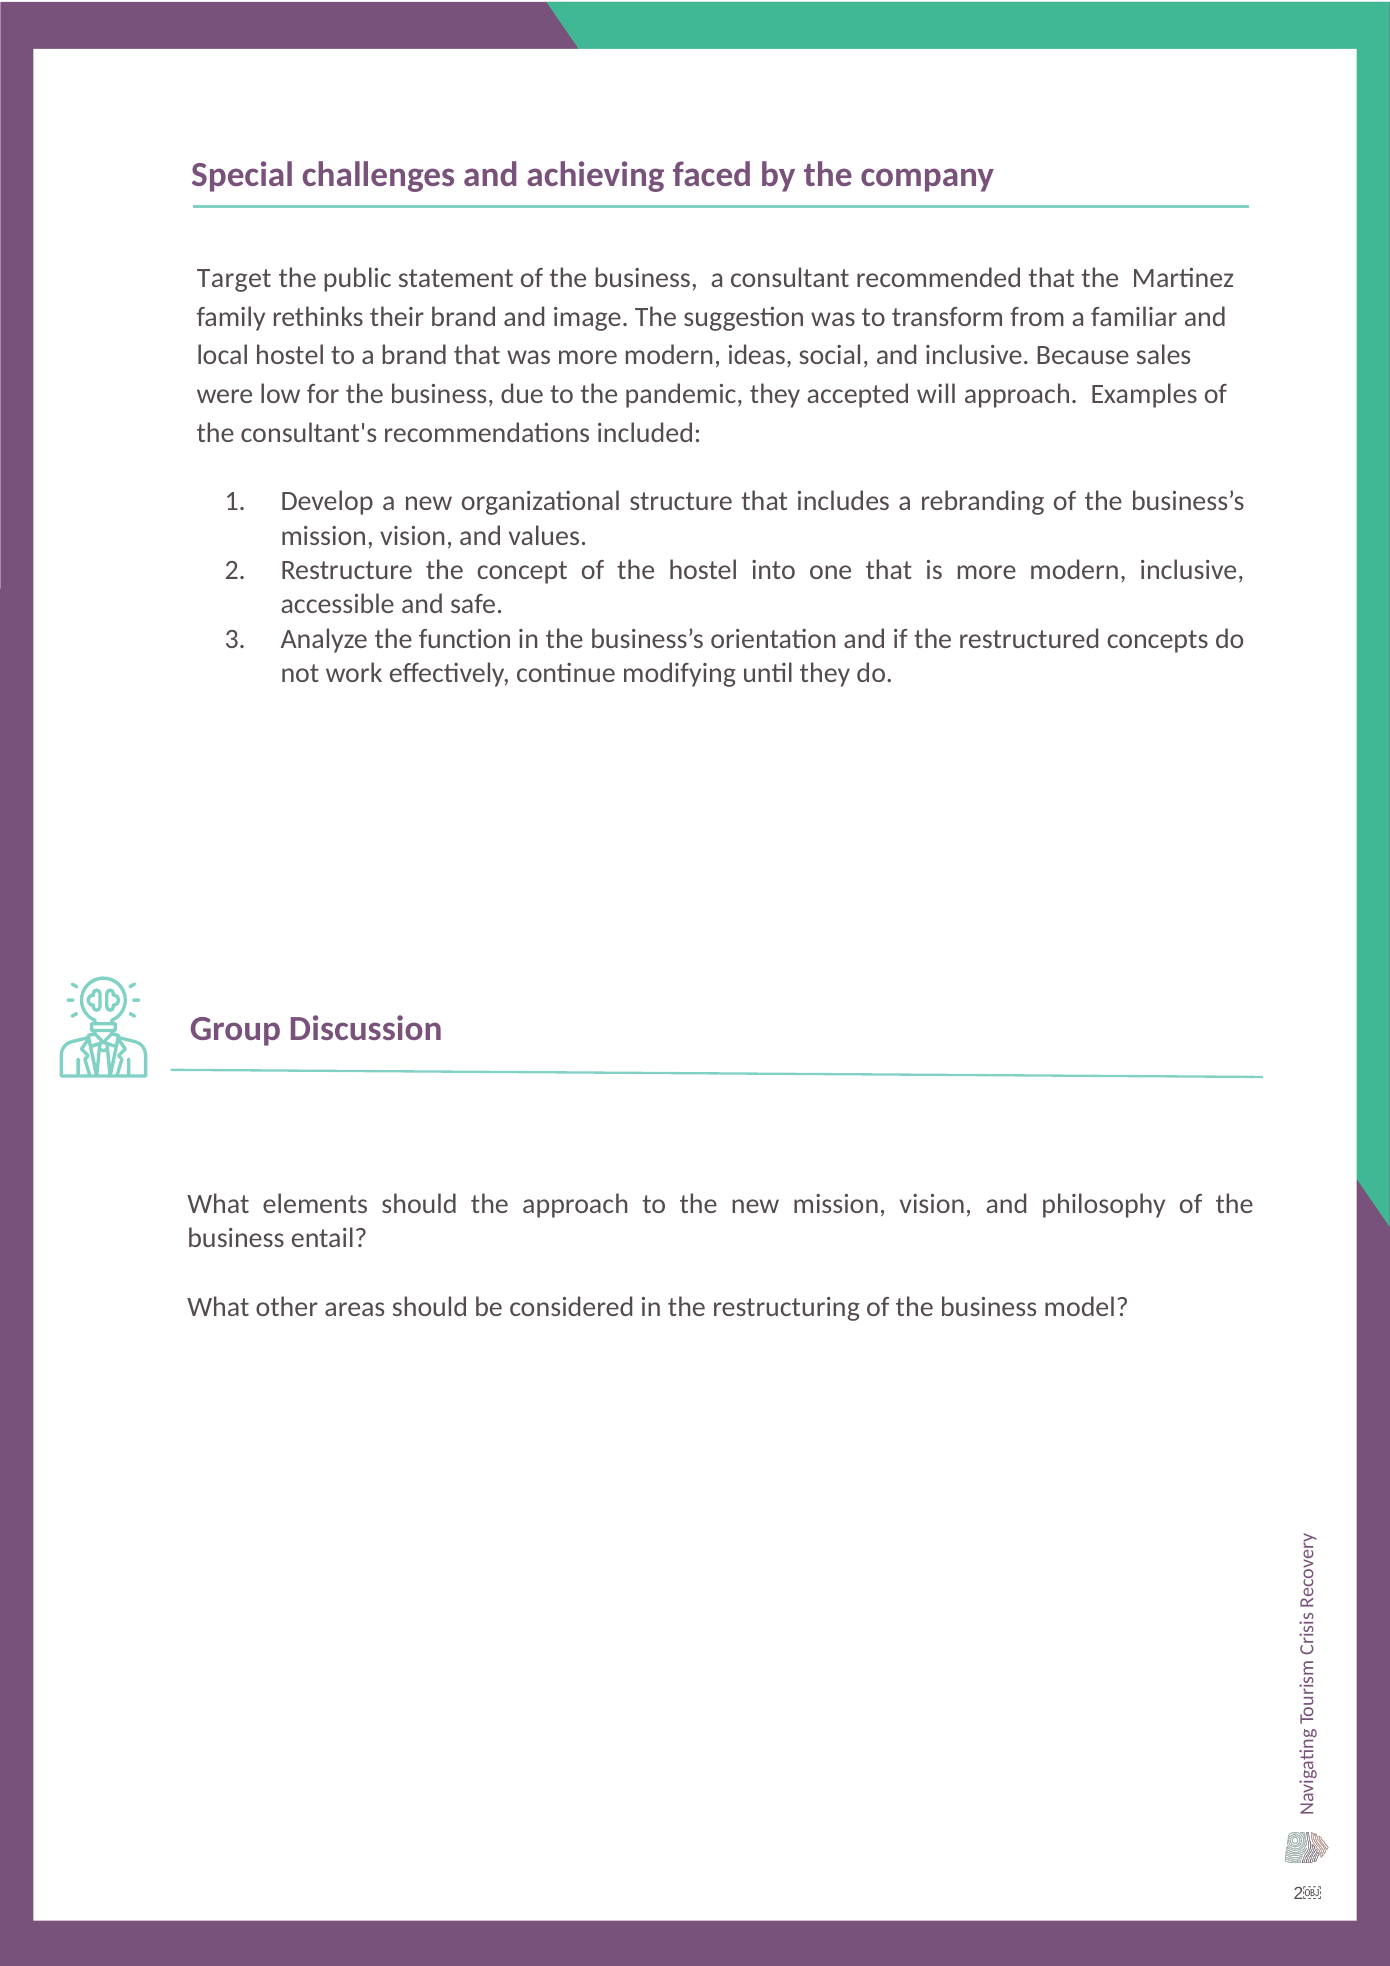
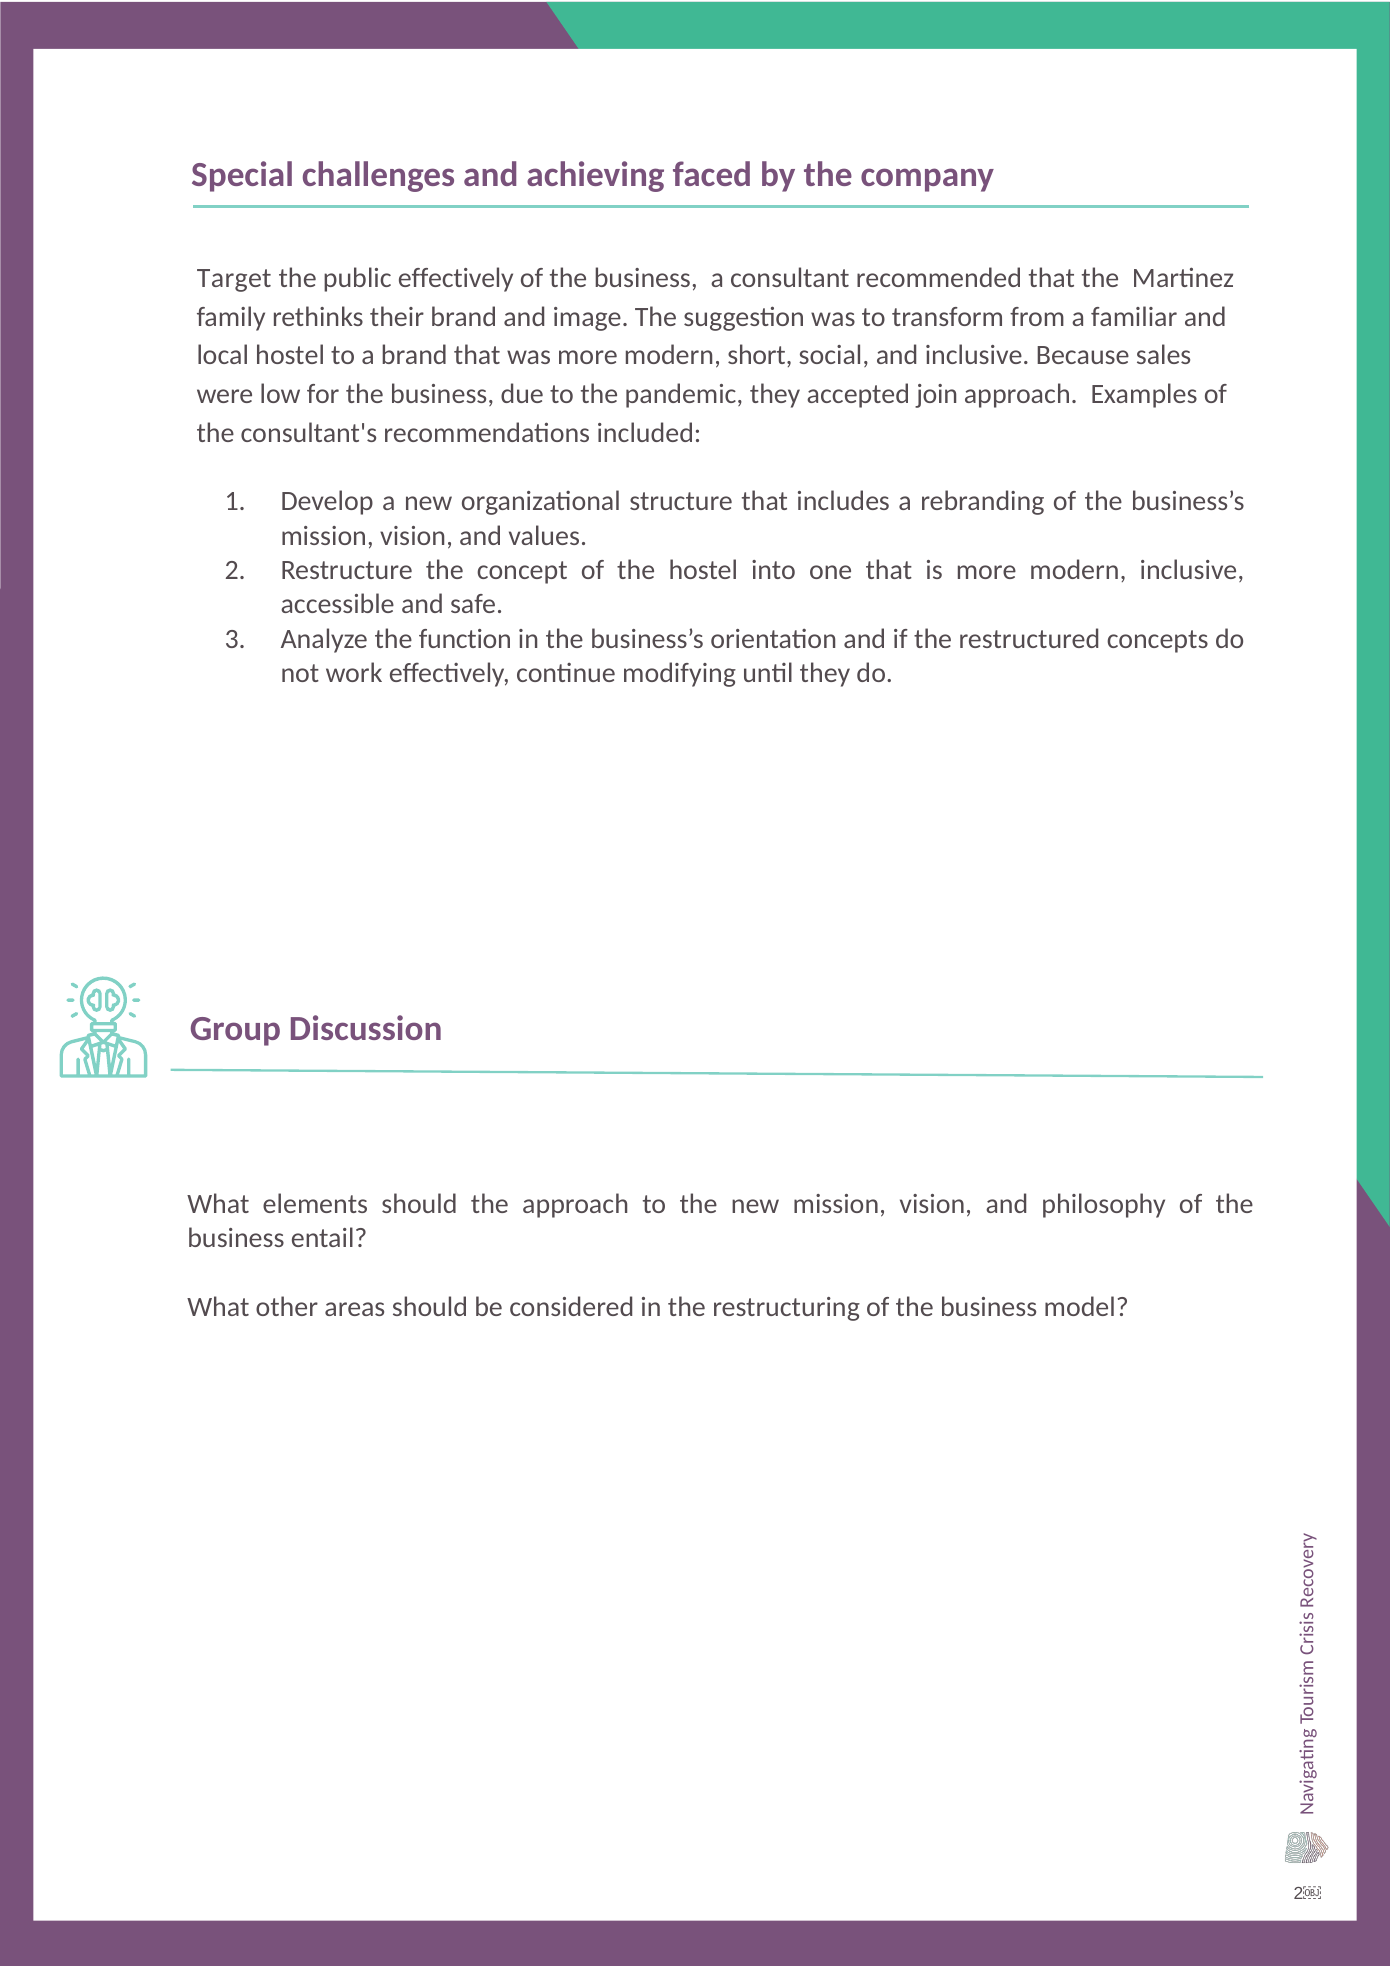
public statement: statement -> effectively
ideas: ideas -> short
will: will -> join
